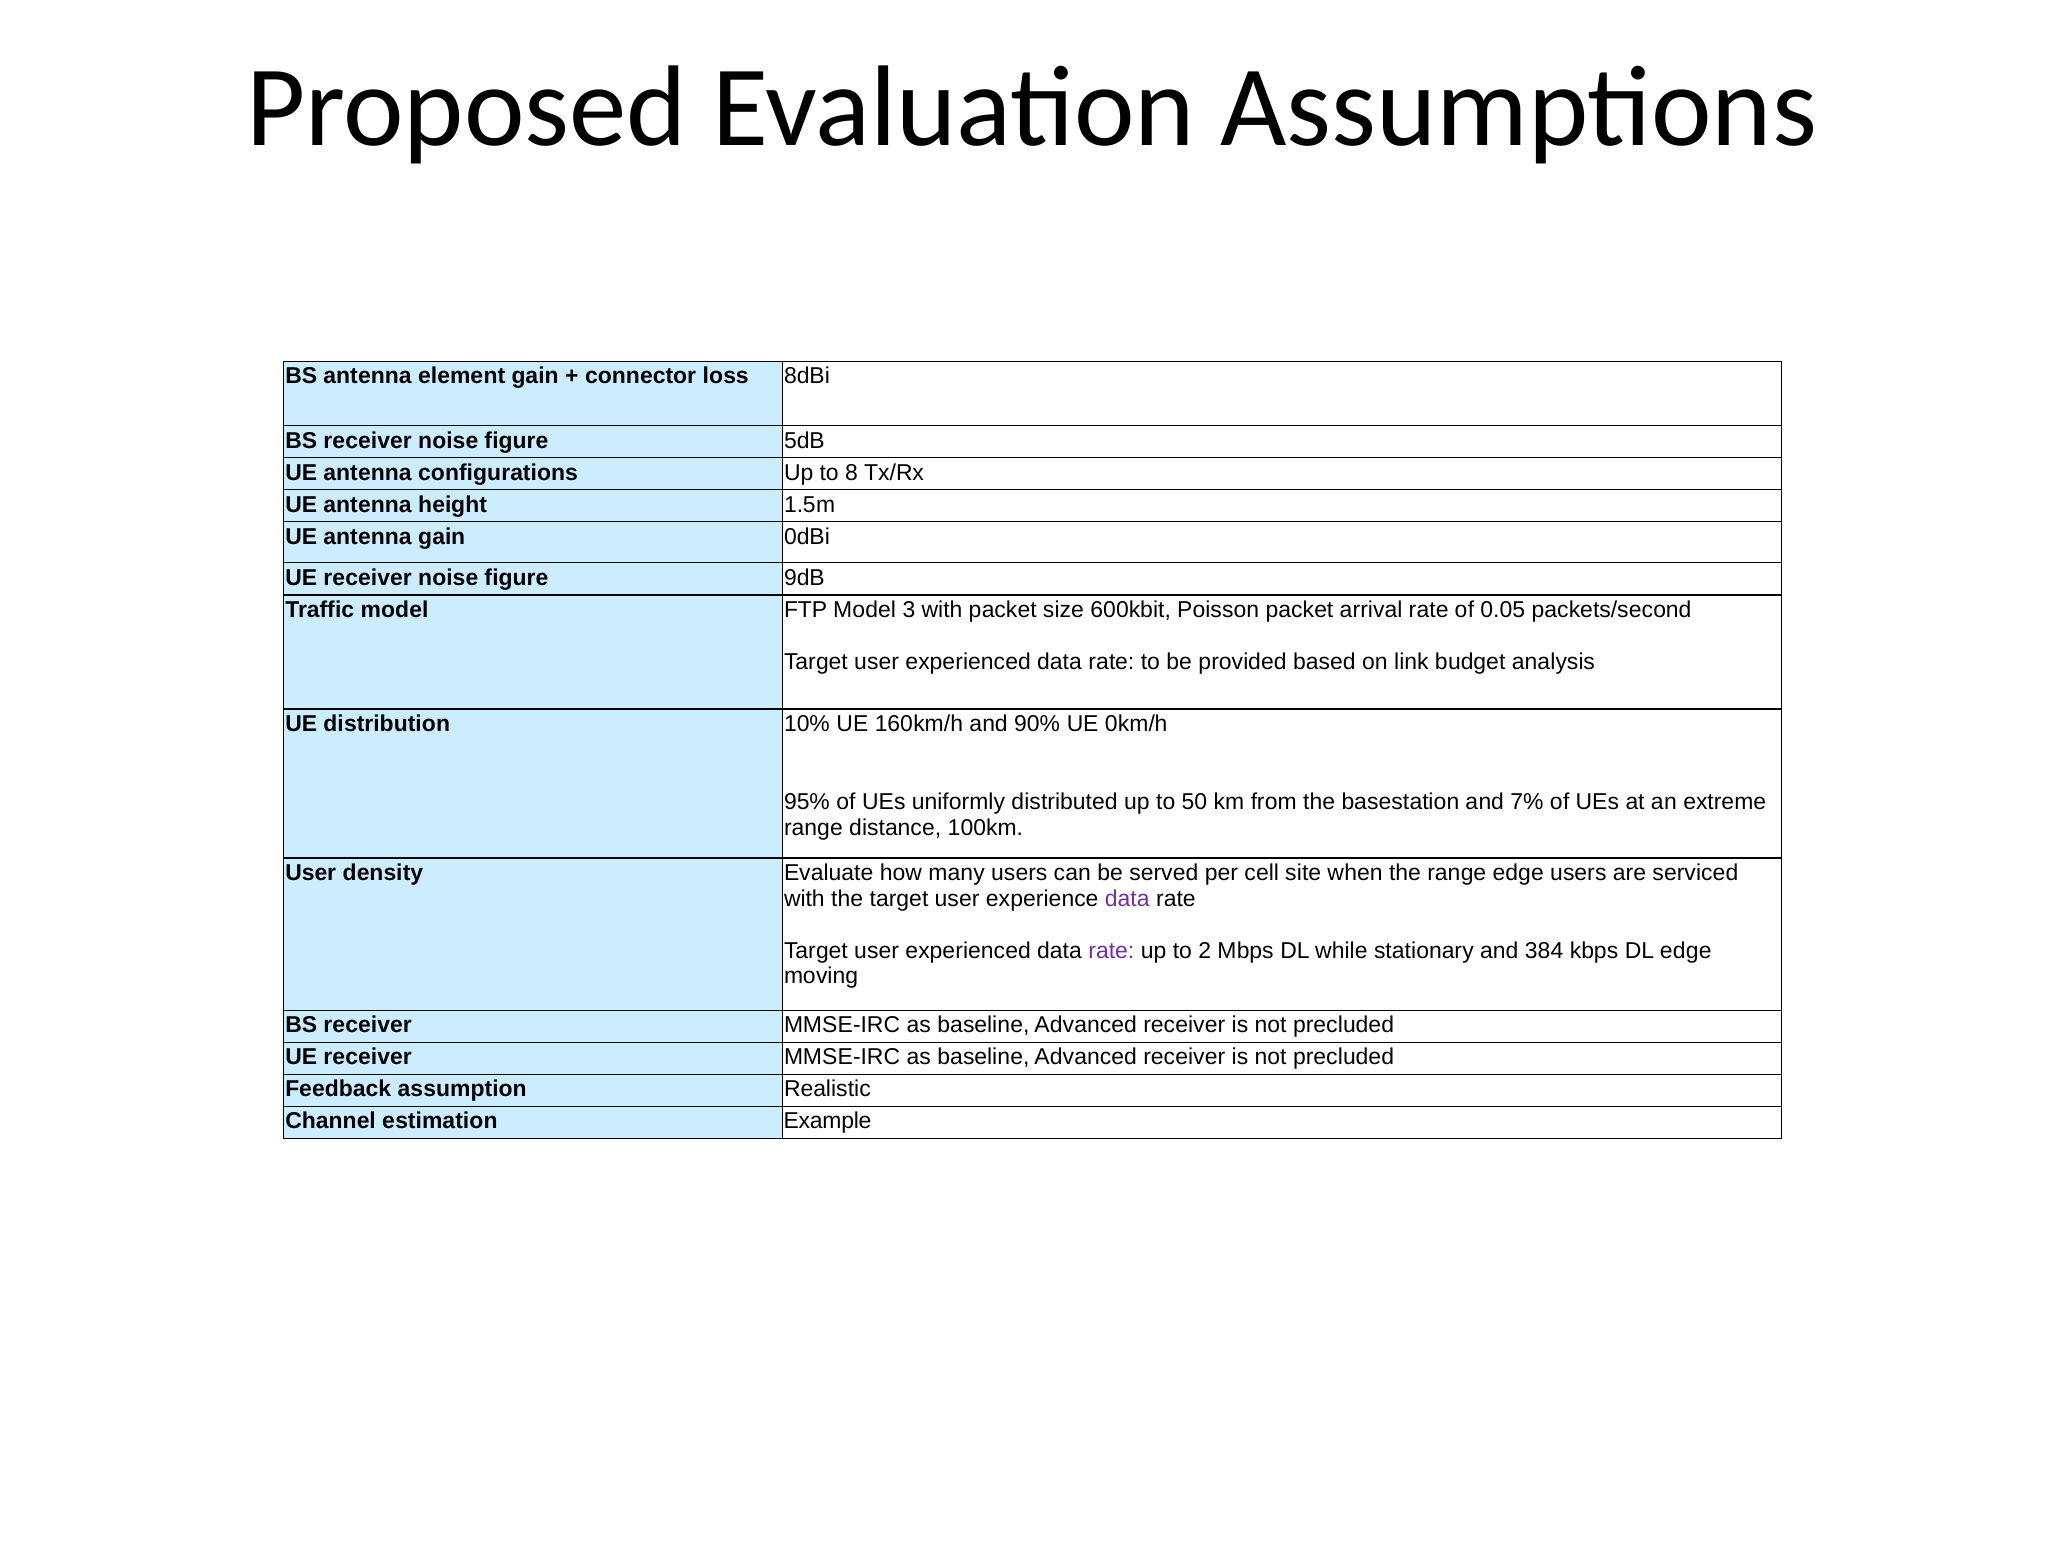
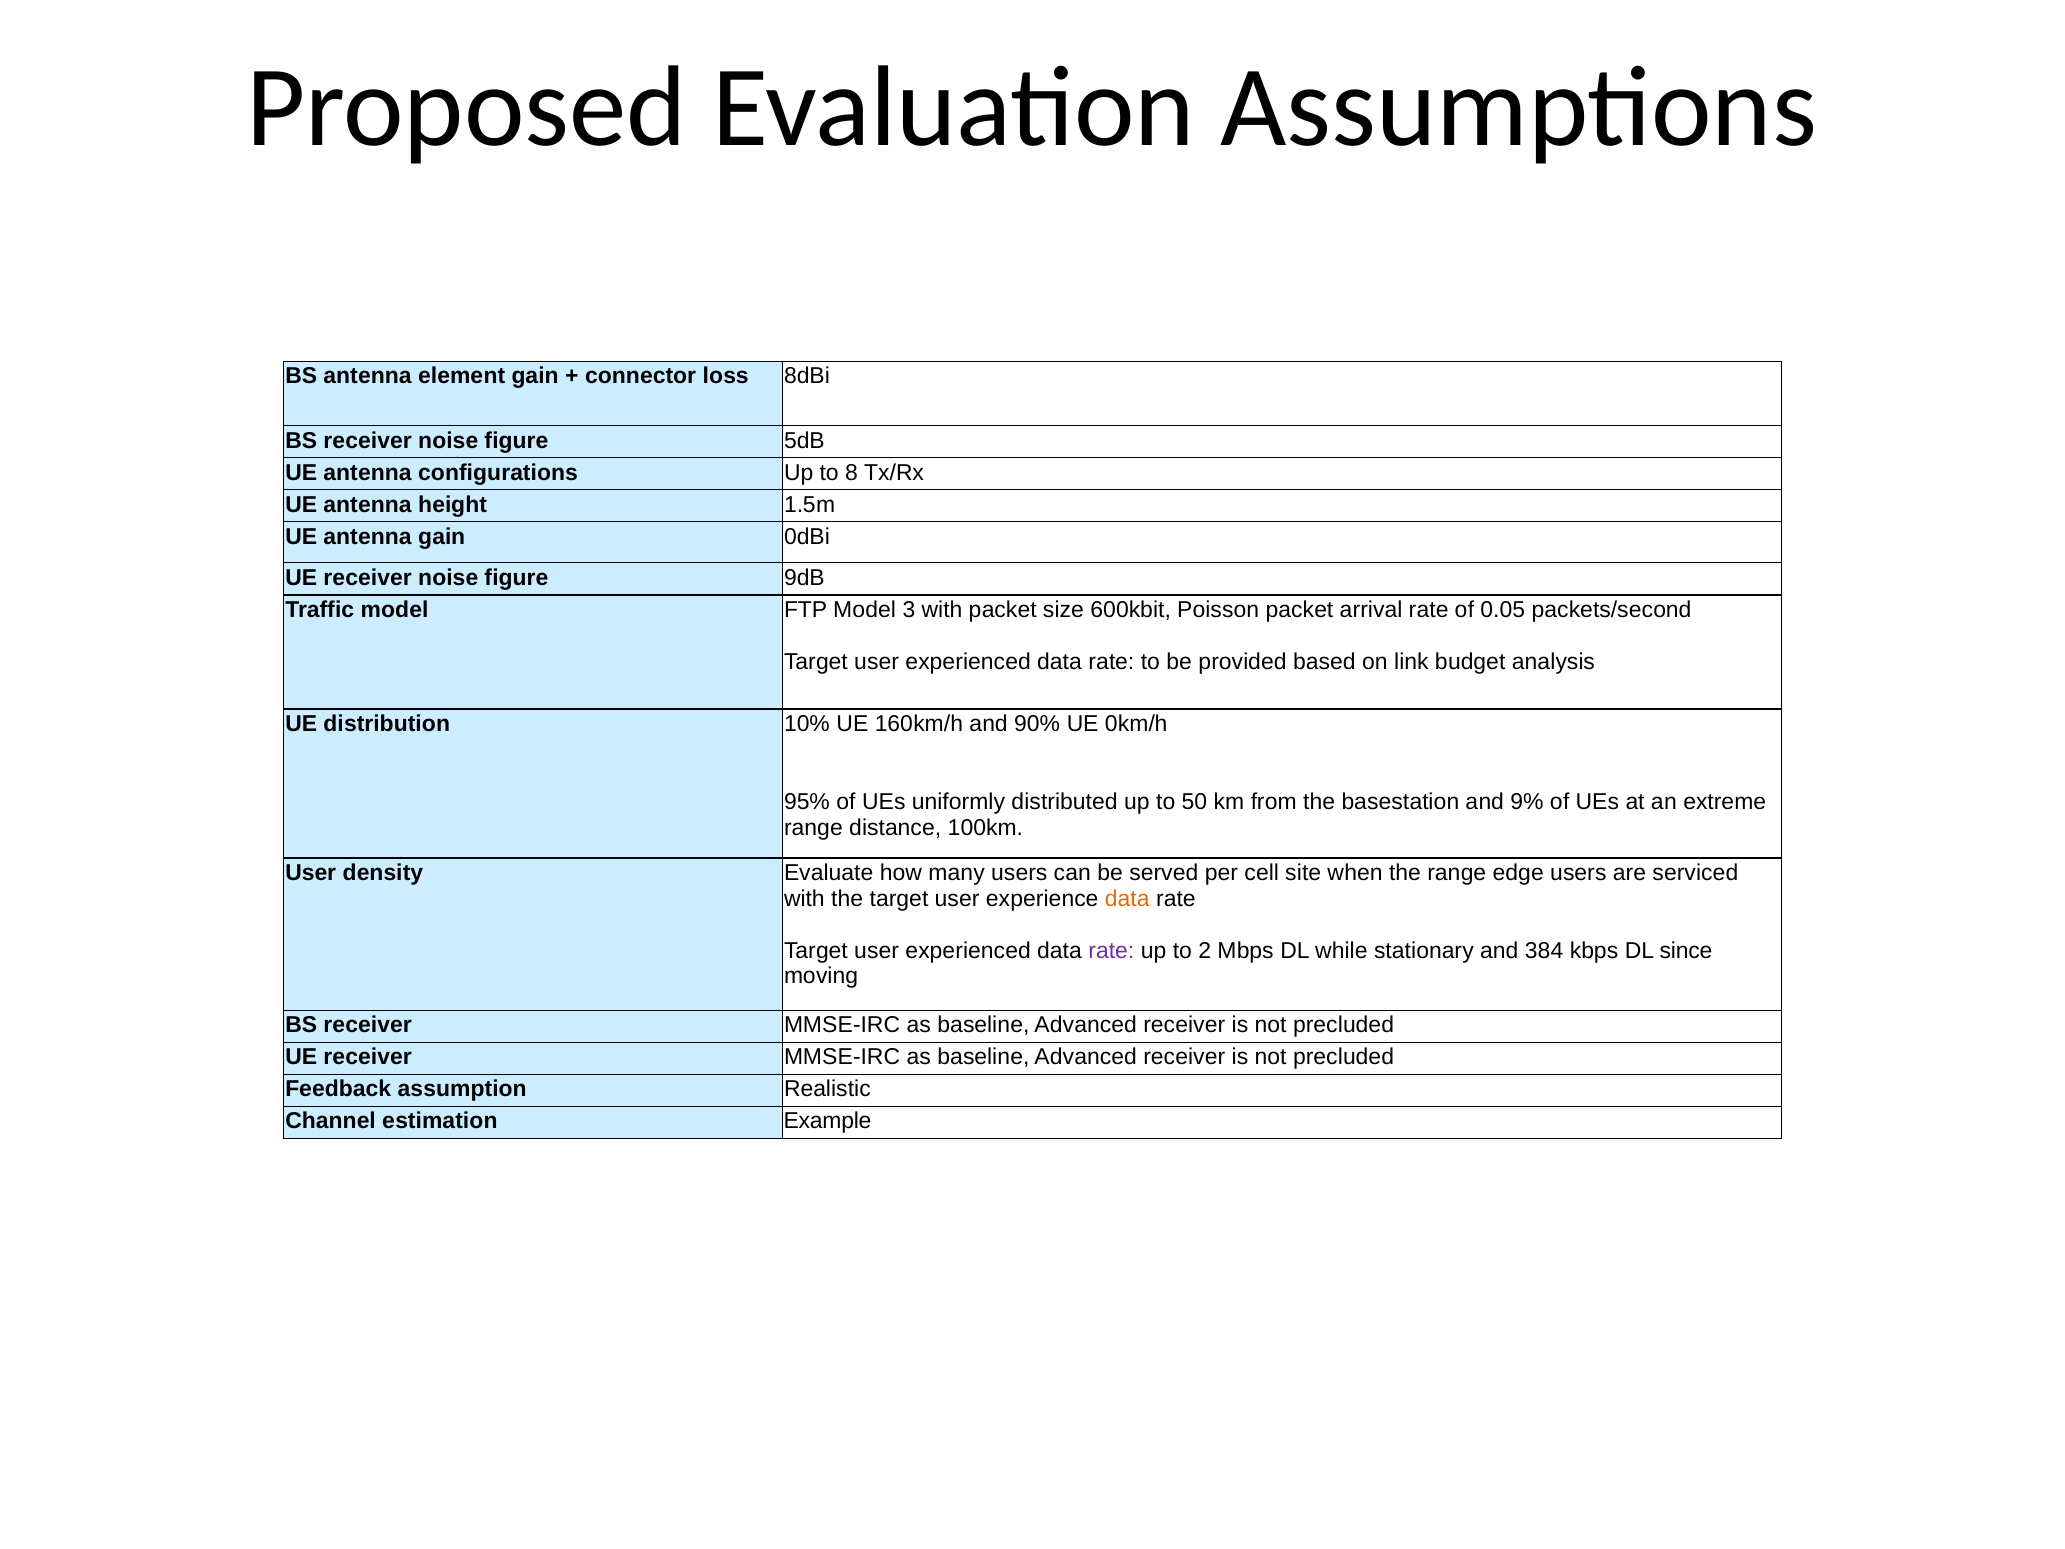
7%: 7% -> 9%
data at (1127, 899) colour: purple -> orange
DL edge: edge -> since
